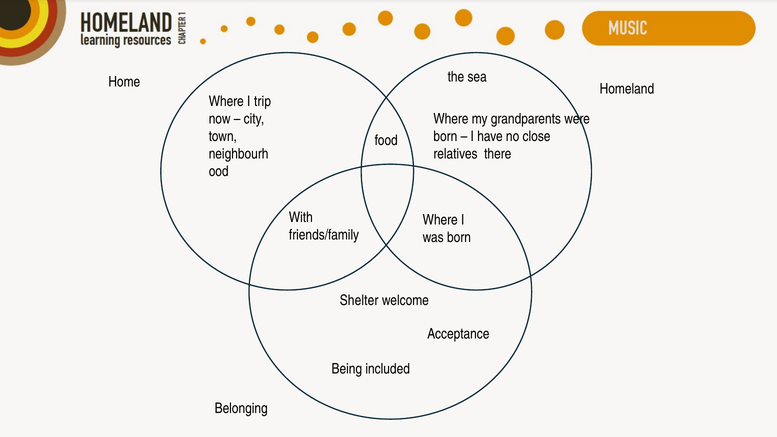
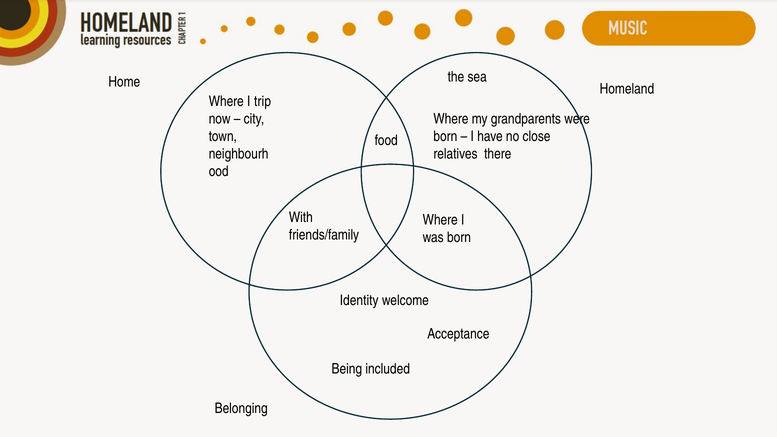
Shelter: Shelter -> Identity
